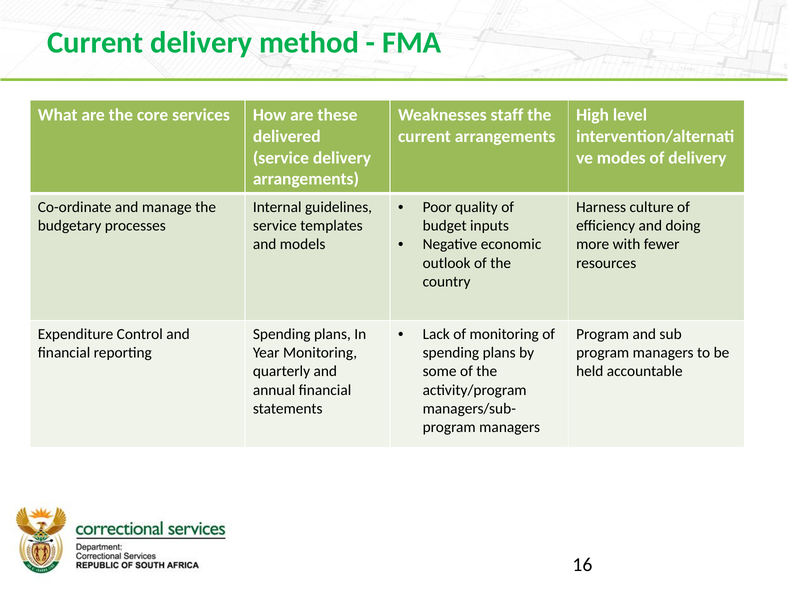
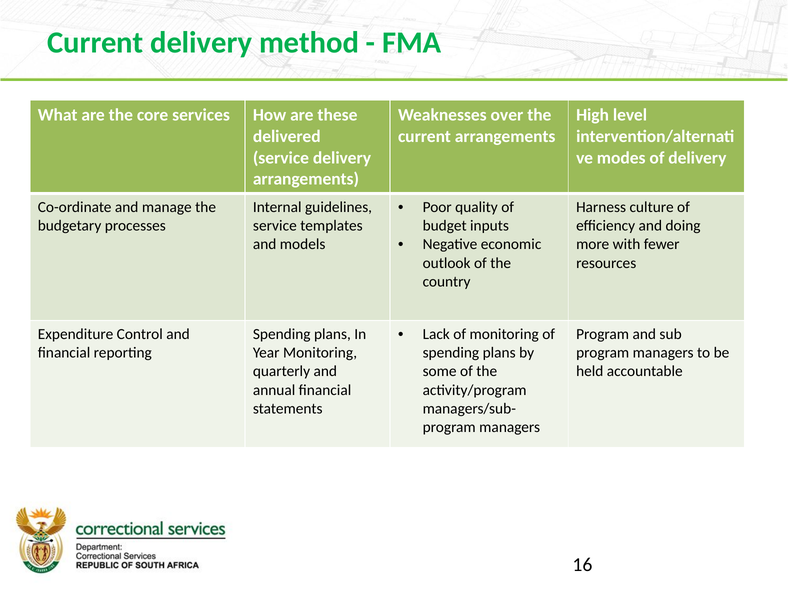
staff: staff -> over
